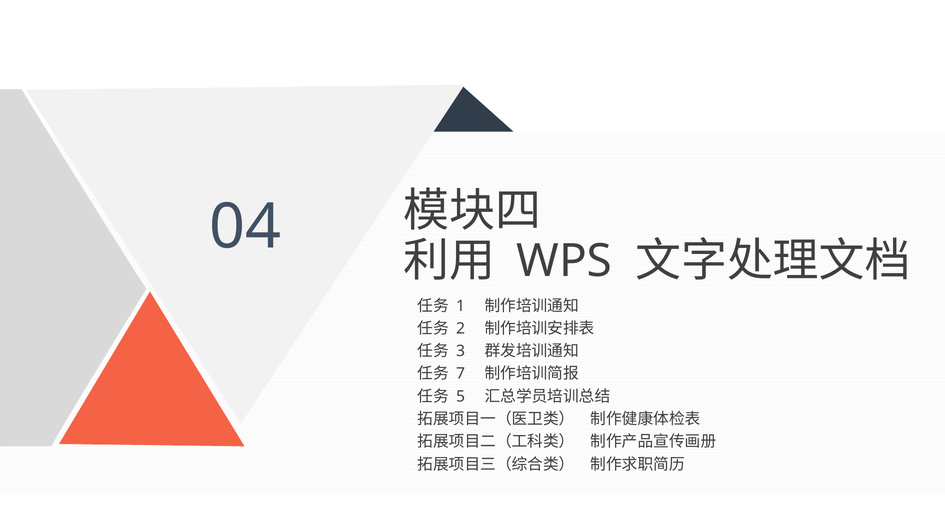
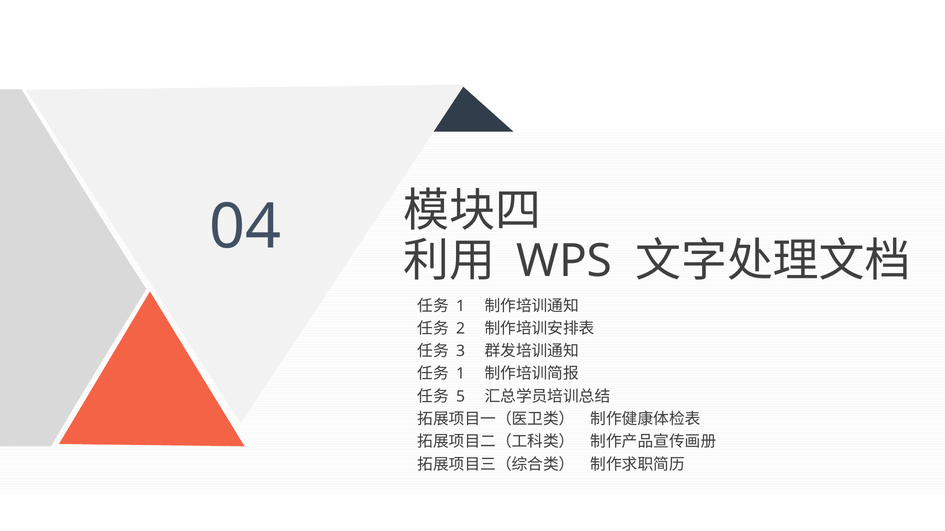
7 at (461, 374): 7 -> 1
